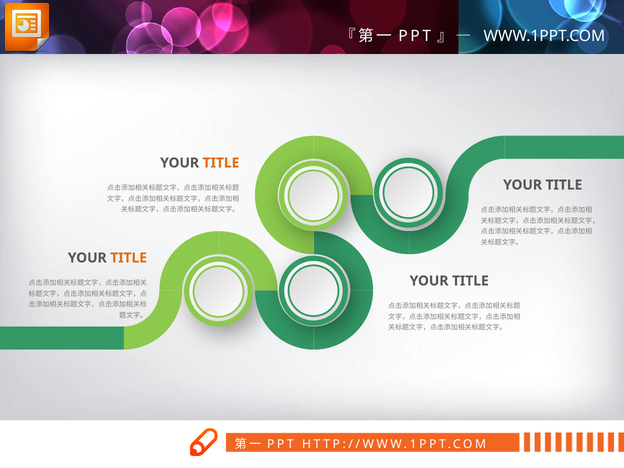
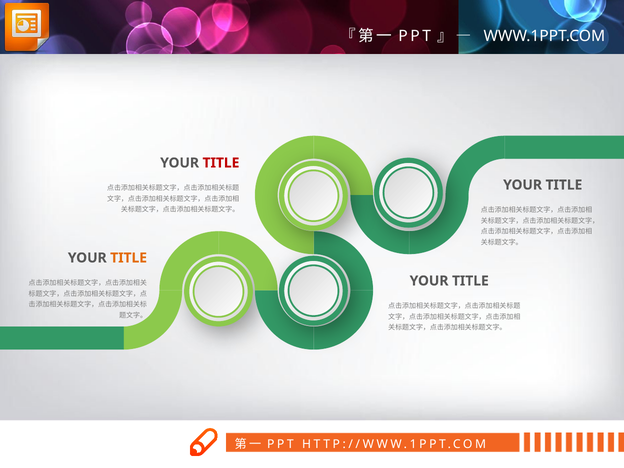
TITLE at (221, 163) colour: orange -> red
